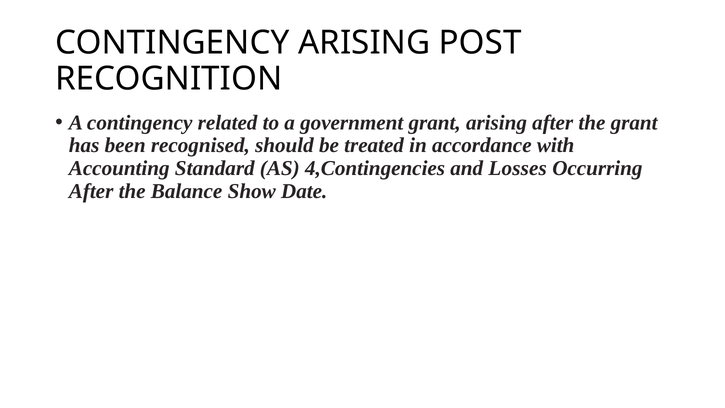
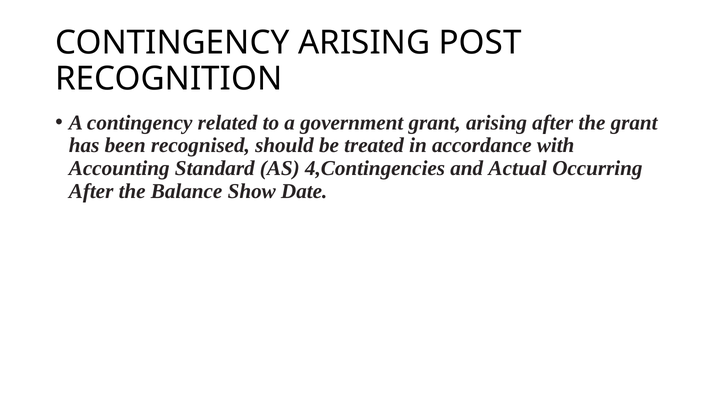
Losses: Losses -> Actual
